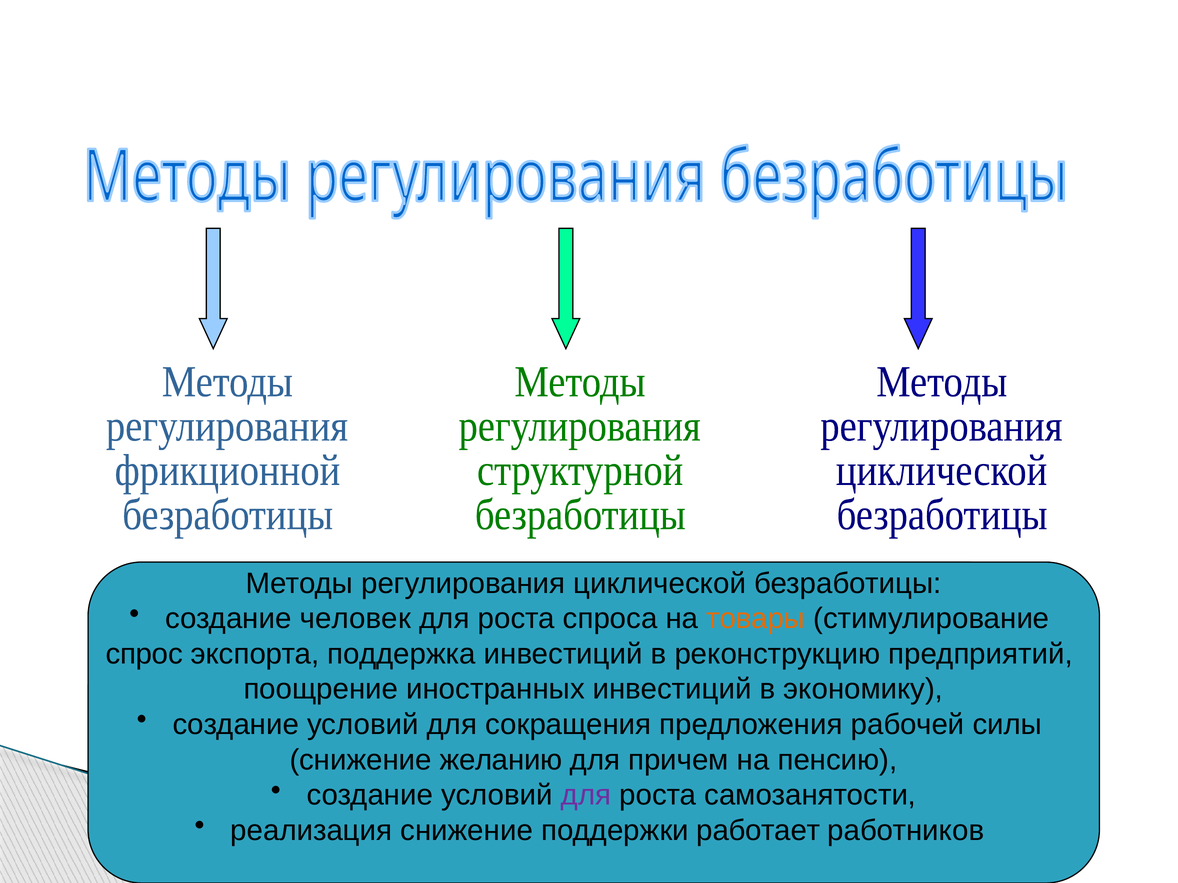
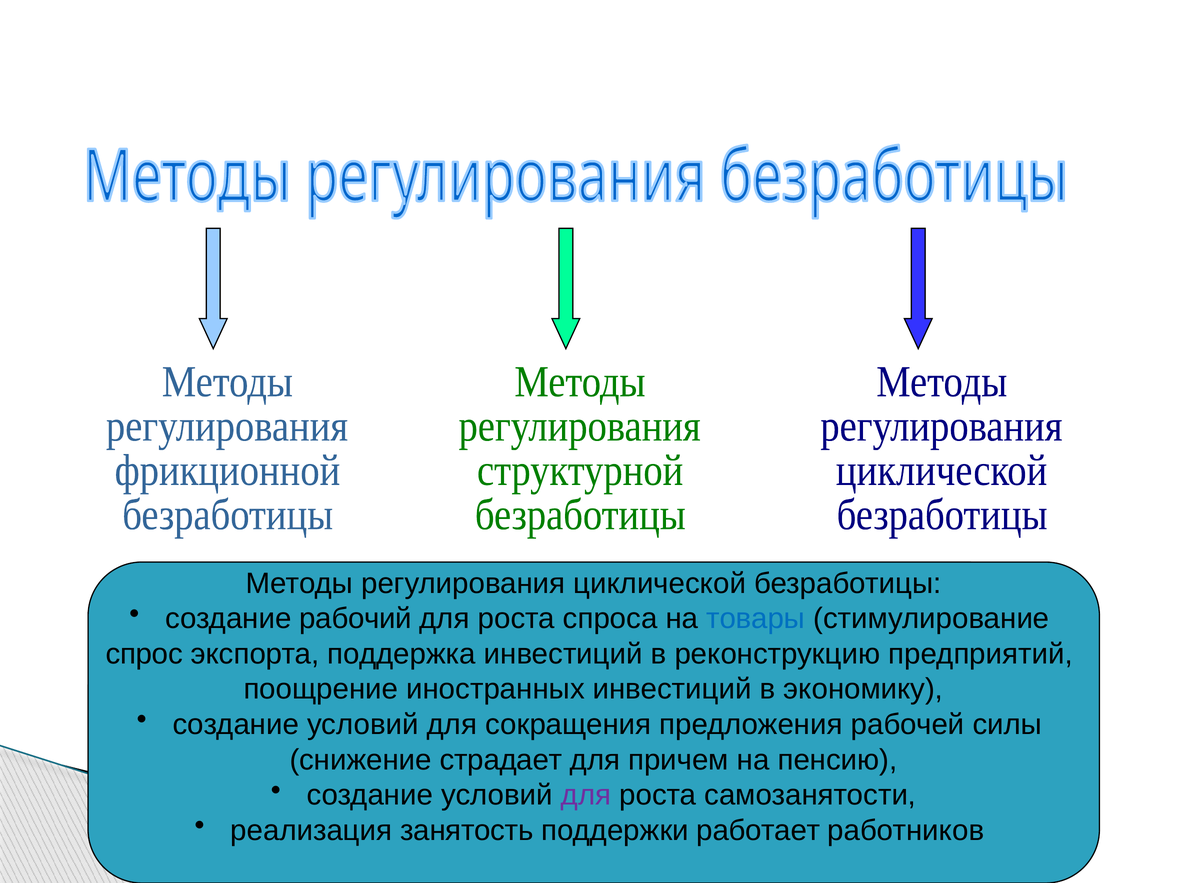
человек: человек -> рабочий
товары colour: orange -> blue
желанию: желанию -> страдает
реализация снижение: снижение -> занятость
